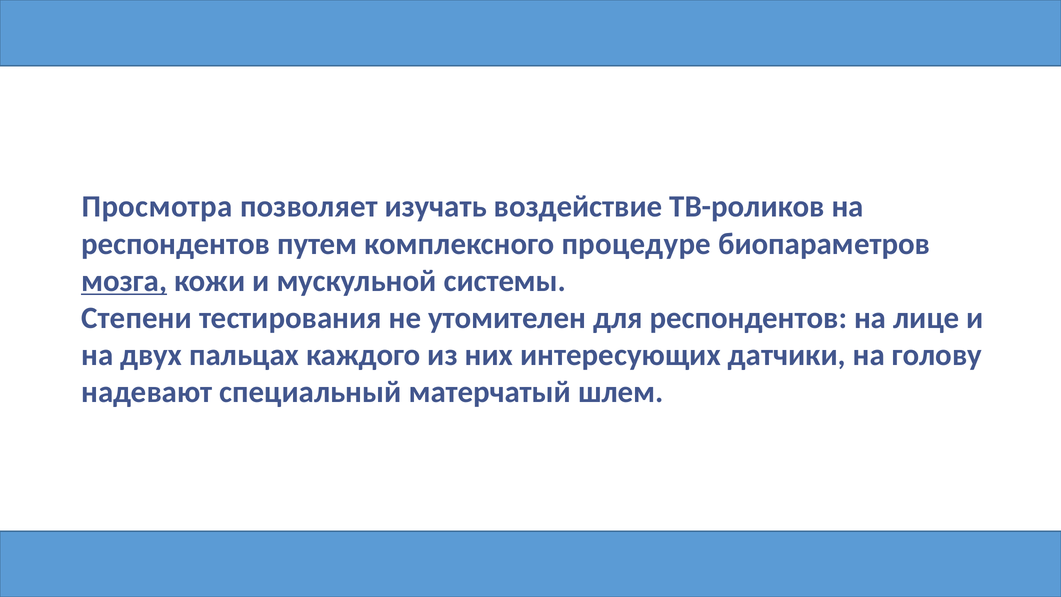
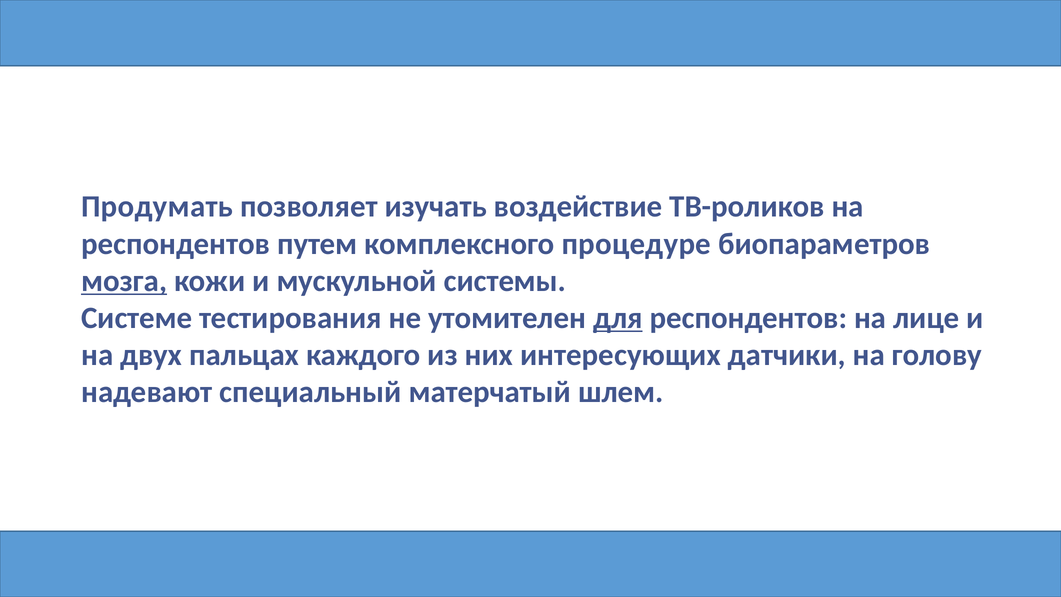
Просмотра: Просмотра -> Продумать
Степени: Степени -> Системе
для underline: none -> present
